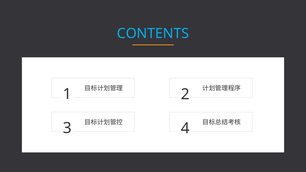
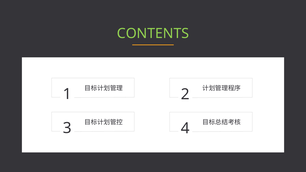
CONTENTS colour: light blue -> light green
